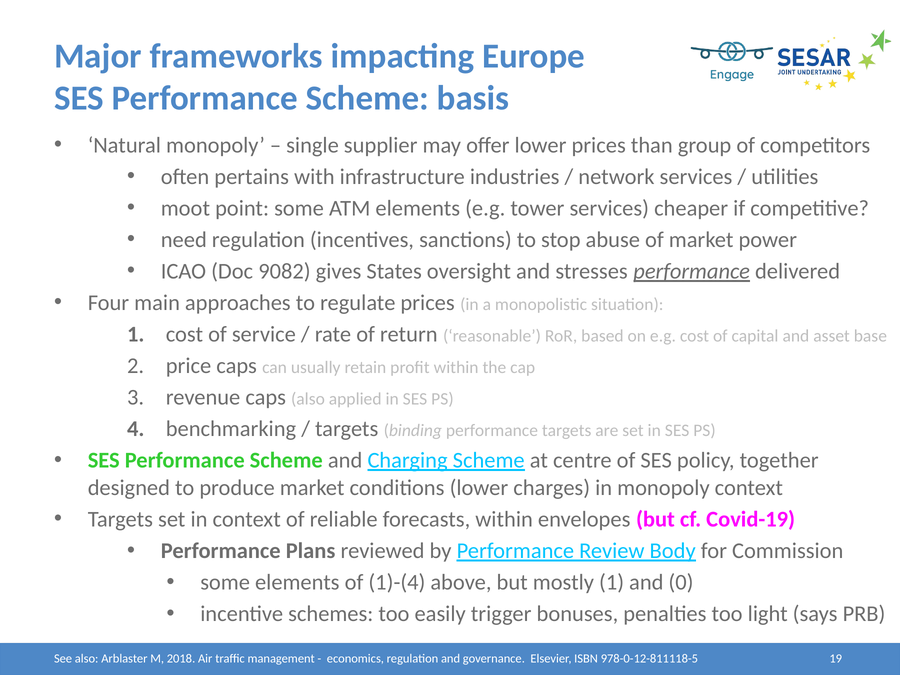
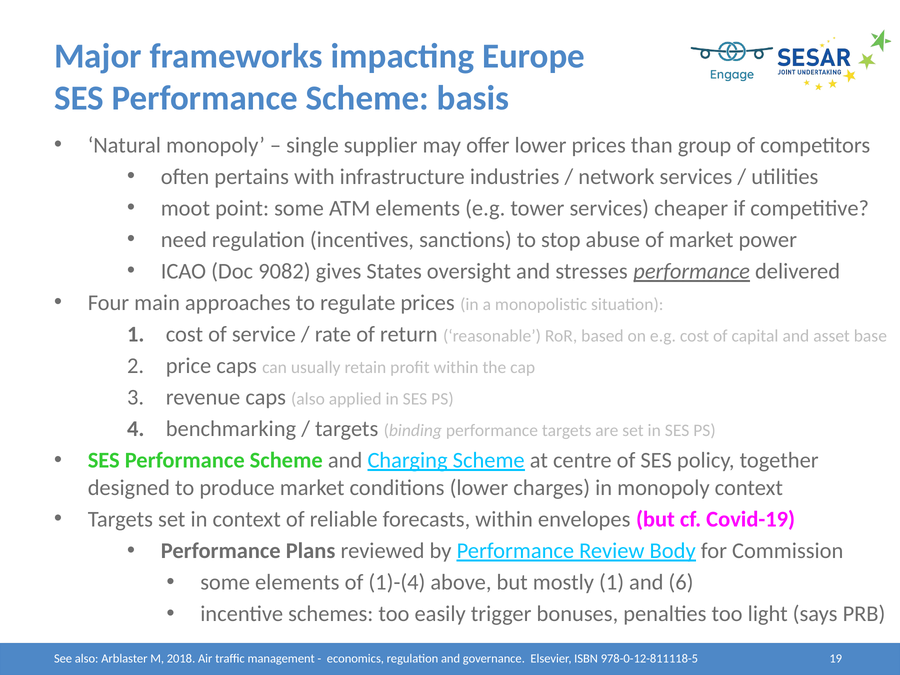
0: 0 -> 6
